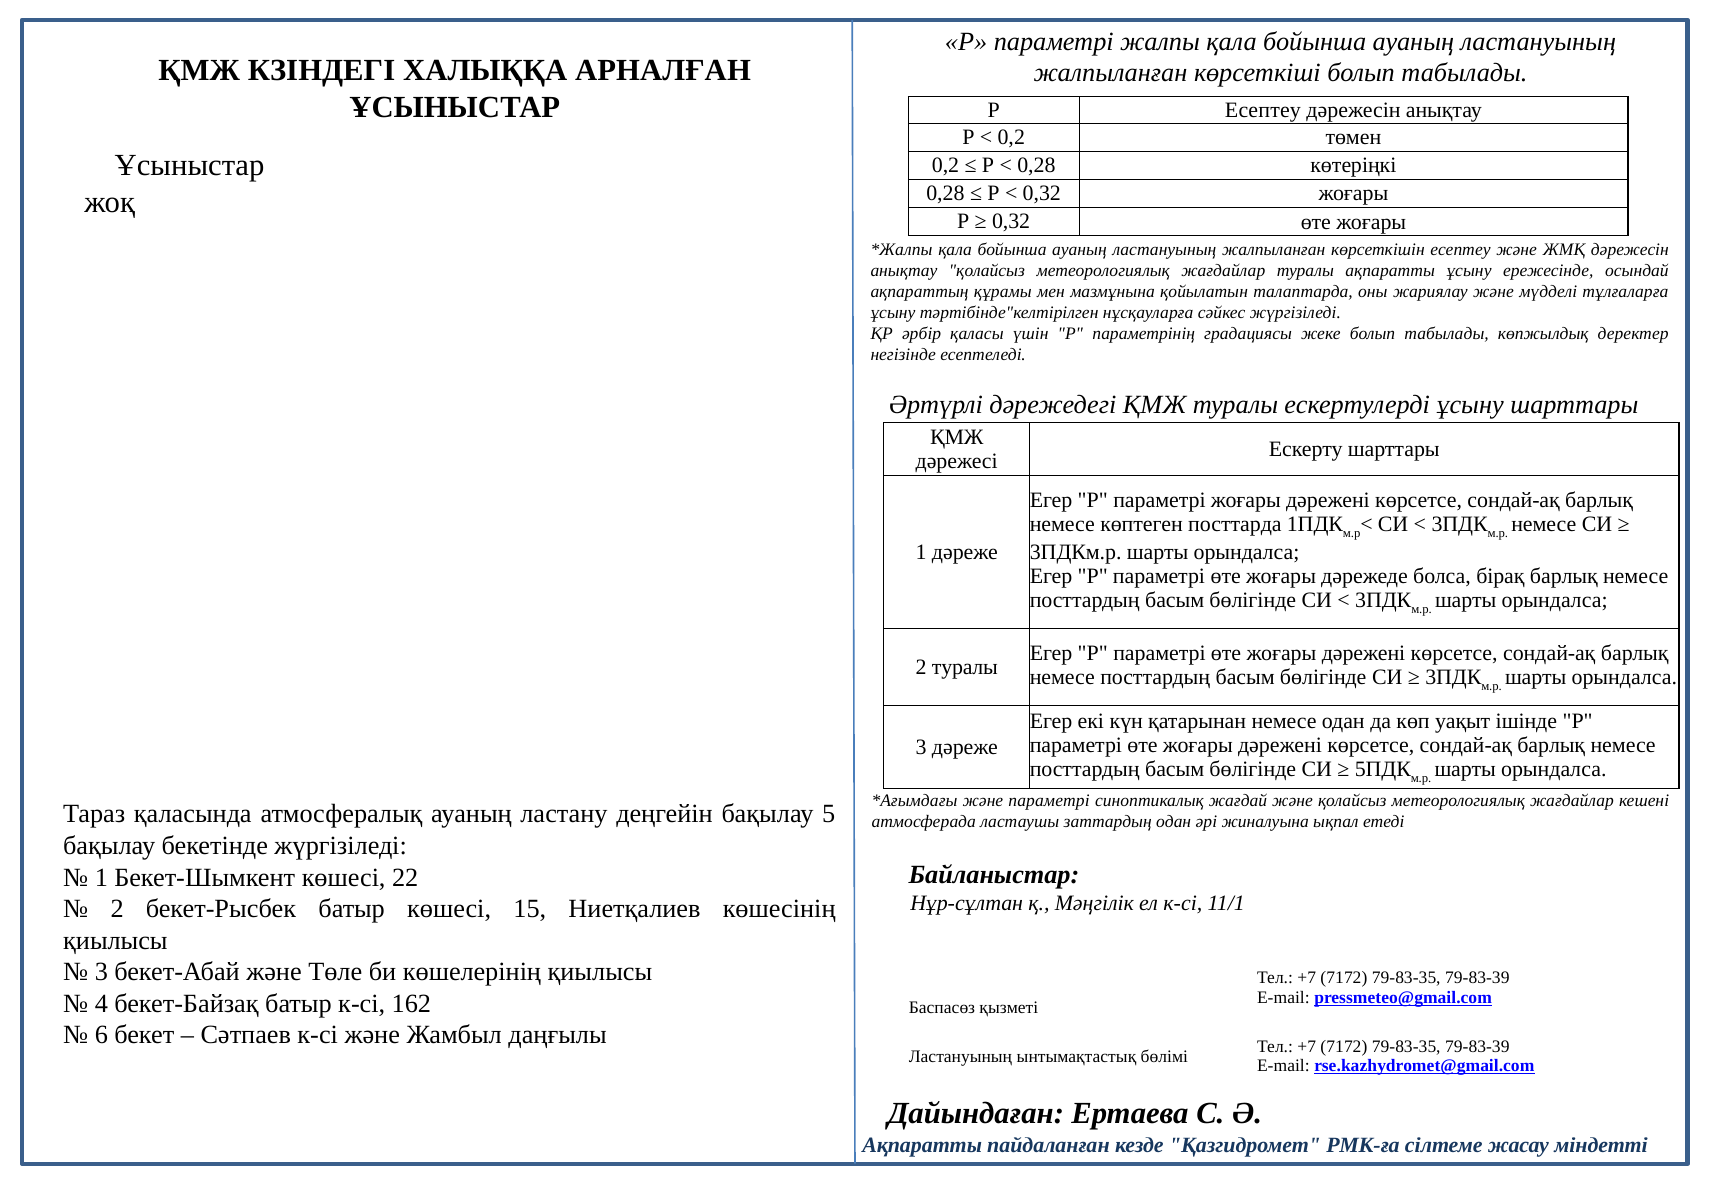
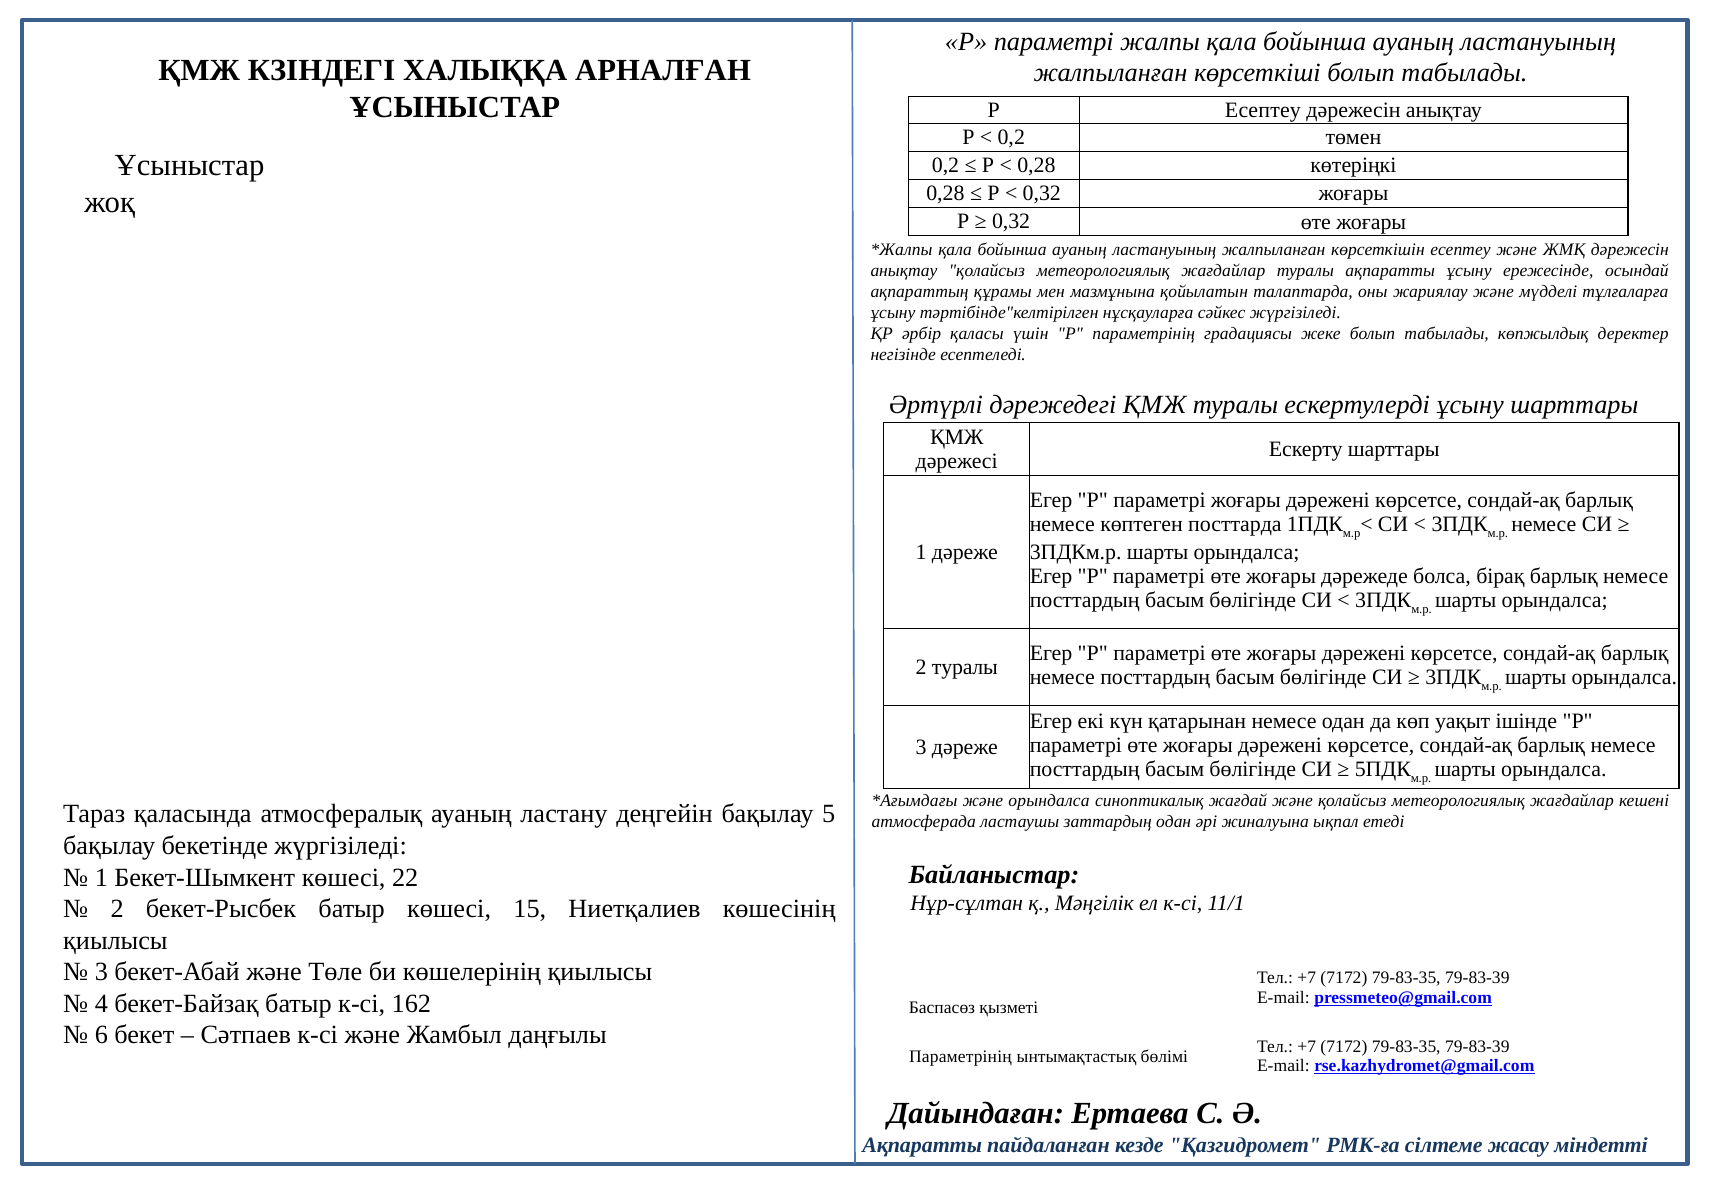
және параметрі: параметрі -> орындалса
Ластануының at (960, 1056): Ластануының -> Параметрінің
